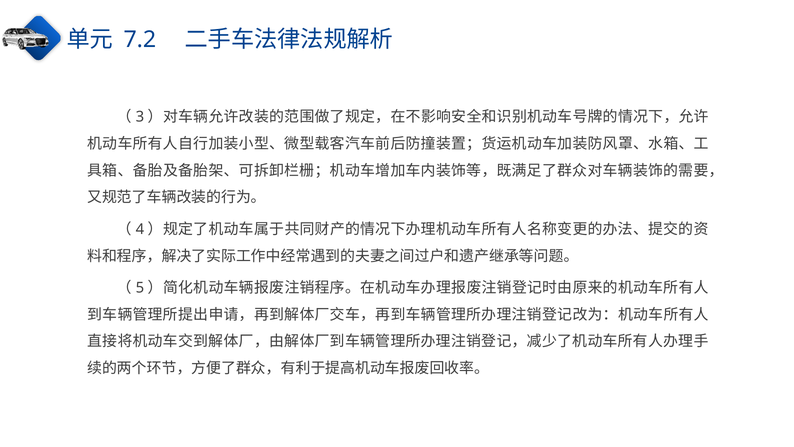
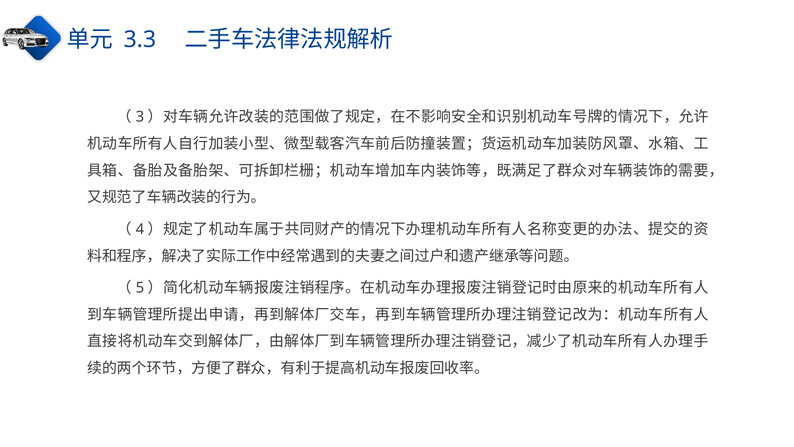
7.2: 7.2 -> 3.3
